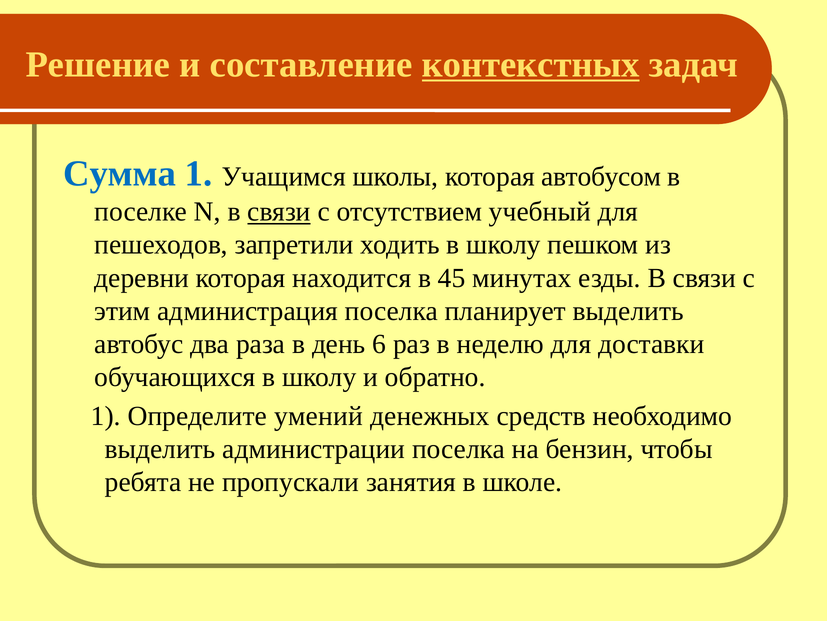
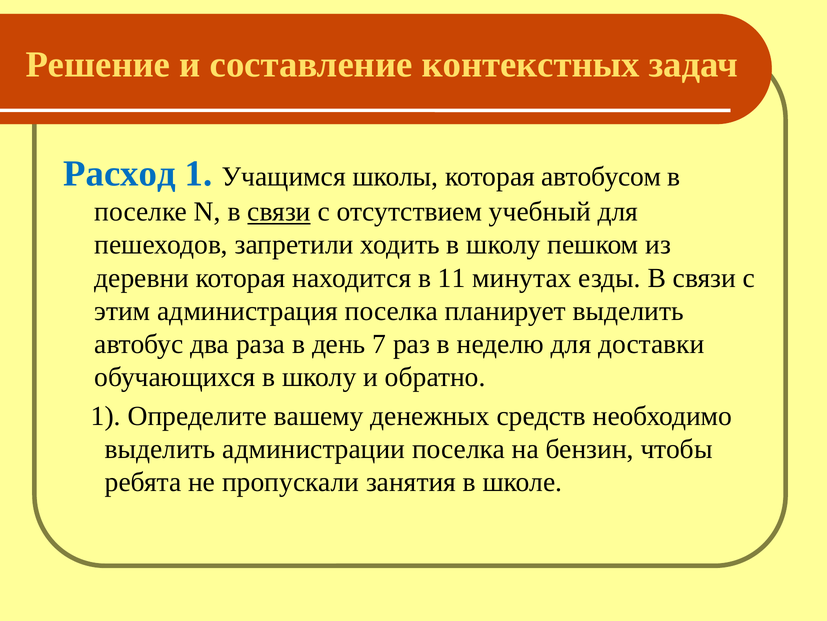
контекстных underline: present -> none
Сумма: Сумма -> Расход
45: 45 -> 11
6: 6 -> 7
умений: умений -> вашему
